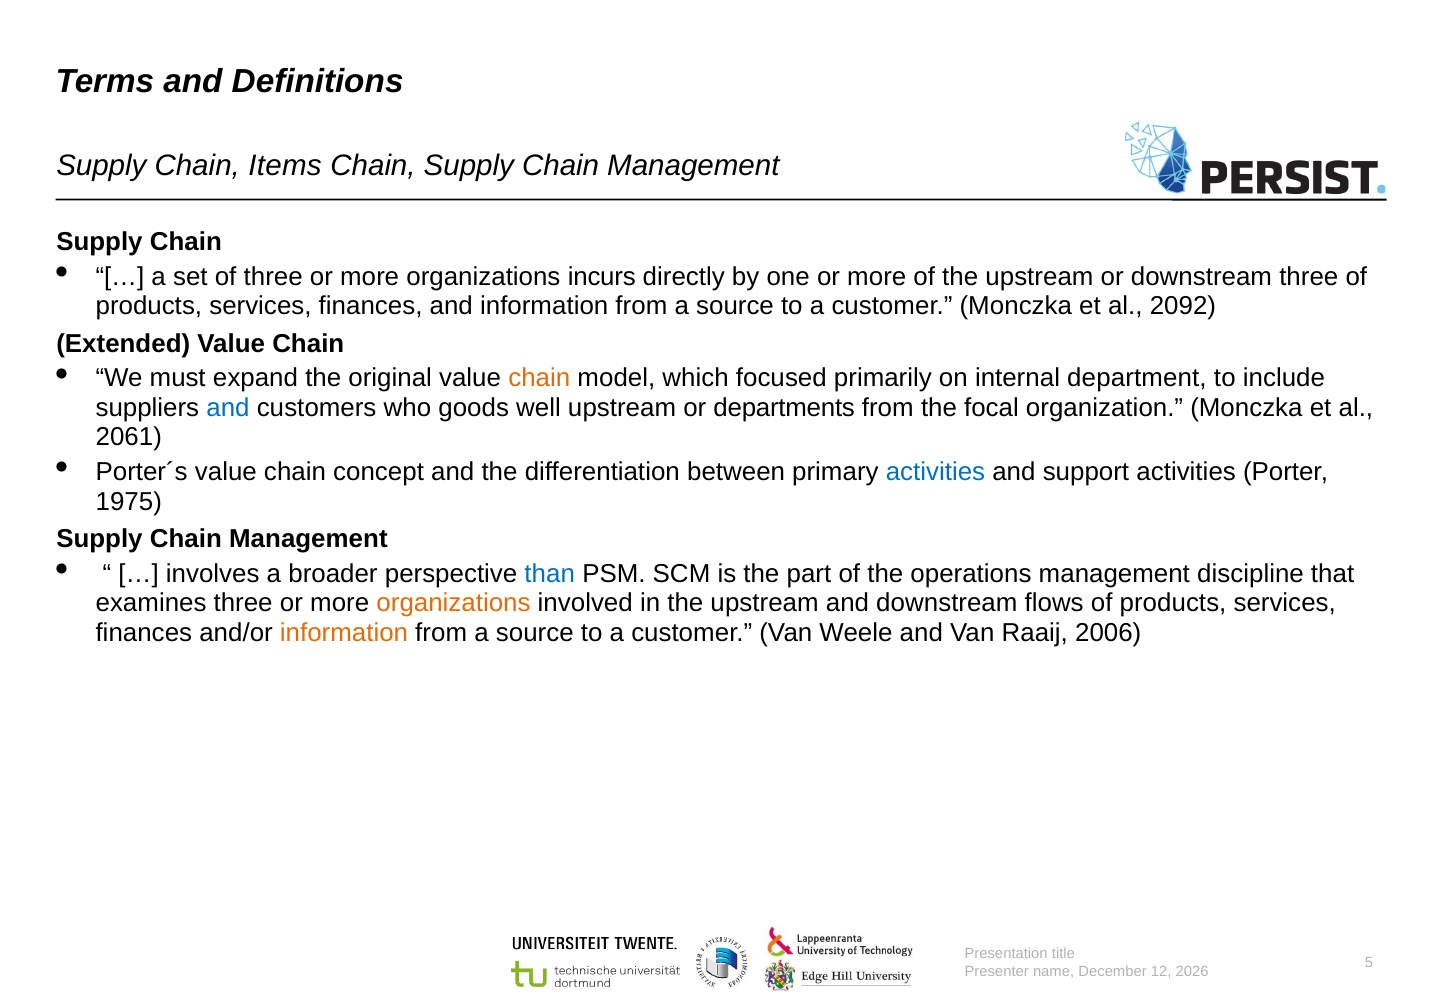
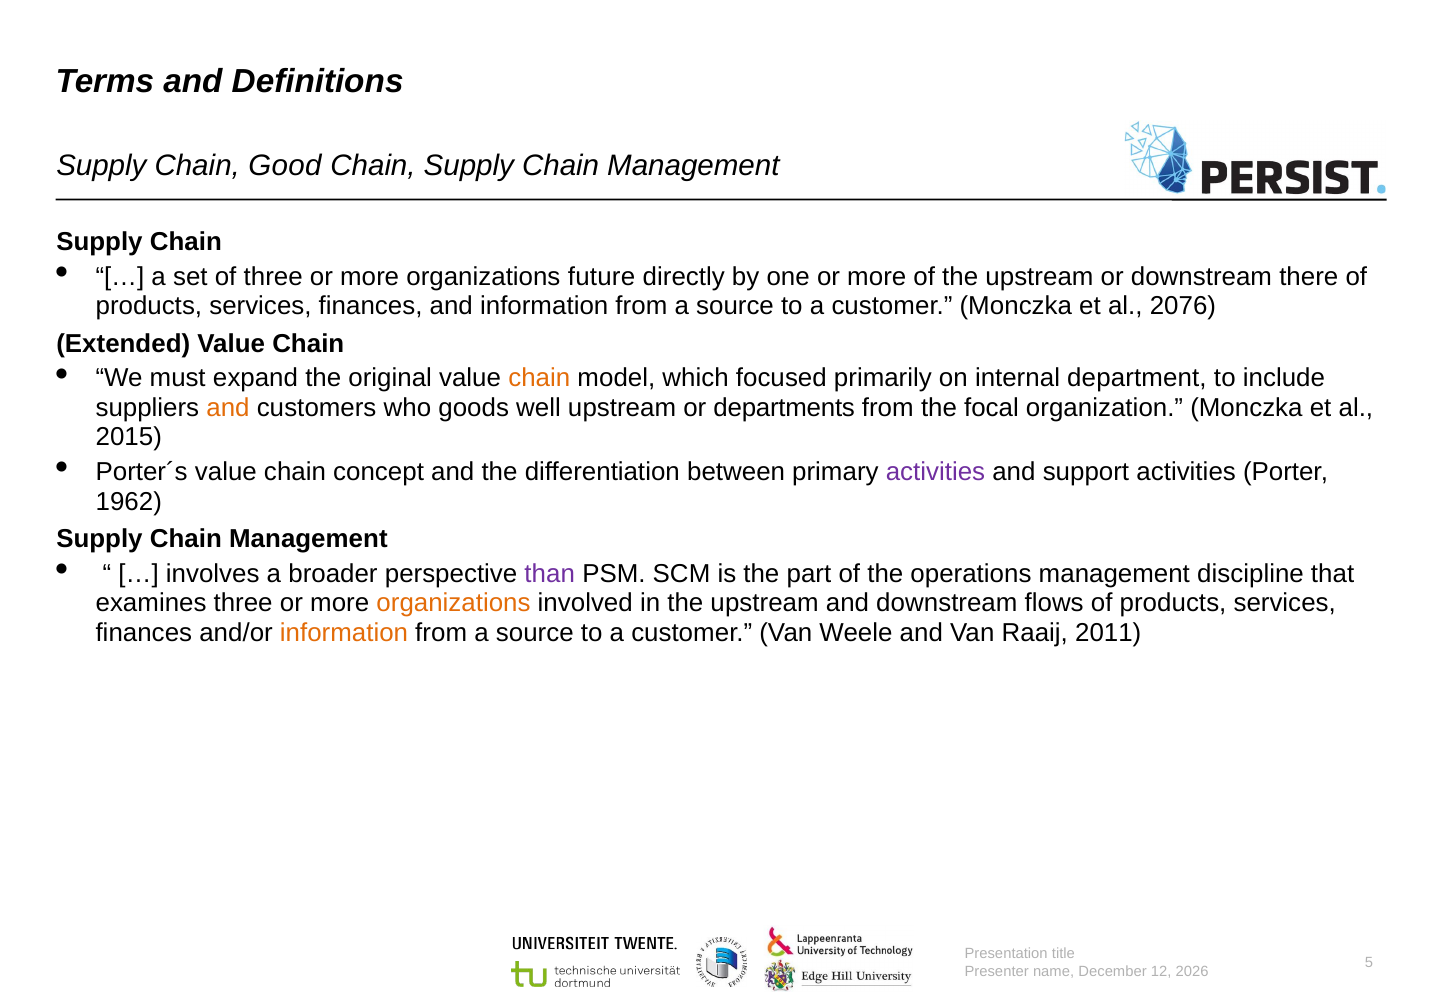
Items: Items -> Good
incurs: incurs -> future
downstream three: three -> there
2092: 2092 -> 2076
and at (228, 408) colour: blue -> orange
2061: 2061 -> 2015
activities at (935, 472) colour: blue -> purple
1975: 1975 -> 1962
than colour: blue -> purple
2006: 2006 -> 2011
